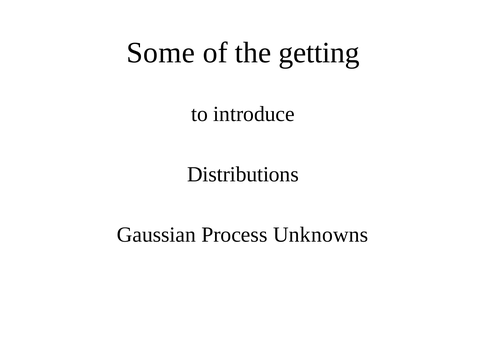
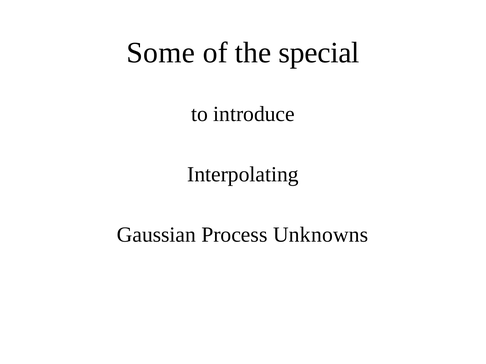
getting: getting -> special
Distributions: Distributions -> Interpolating
